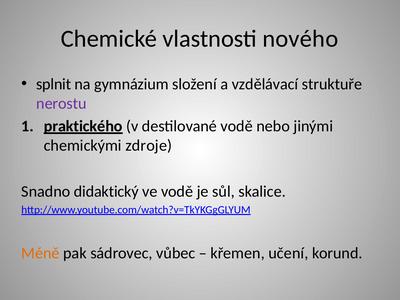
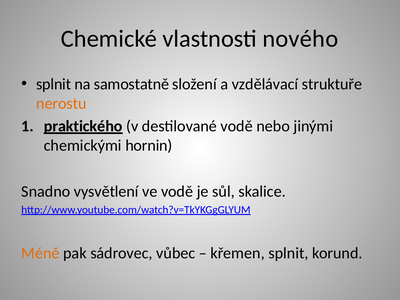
gymnázium: gymnázium -> samostatně
nerostu colour: purple -> orange
zdroje: zdroje -> hornin
didaktický: didaktický -> vysvětlení
křemen učení: učení -> splnit
